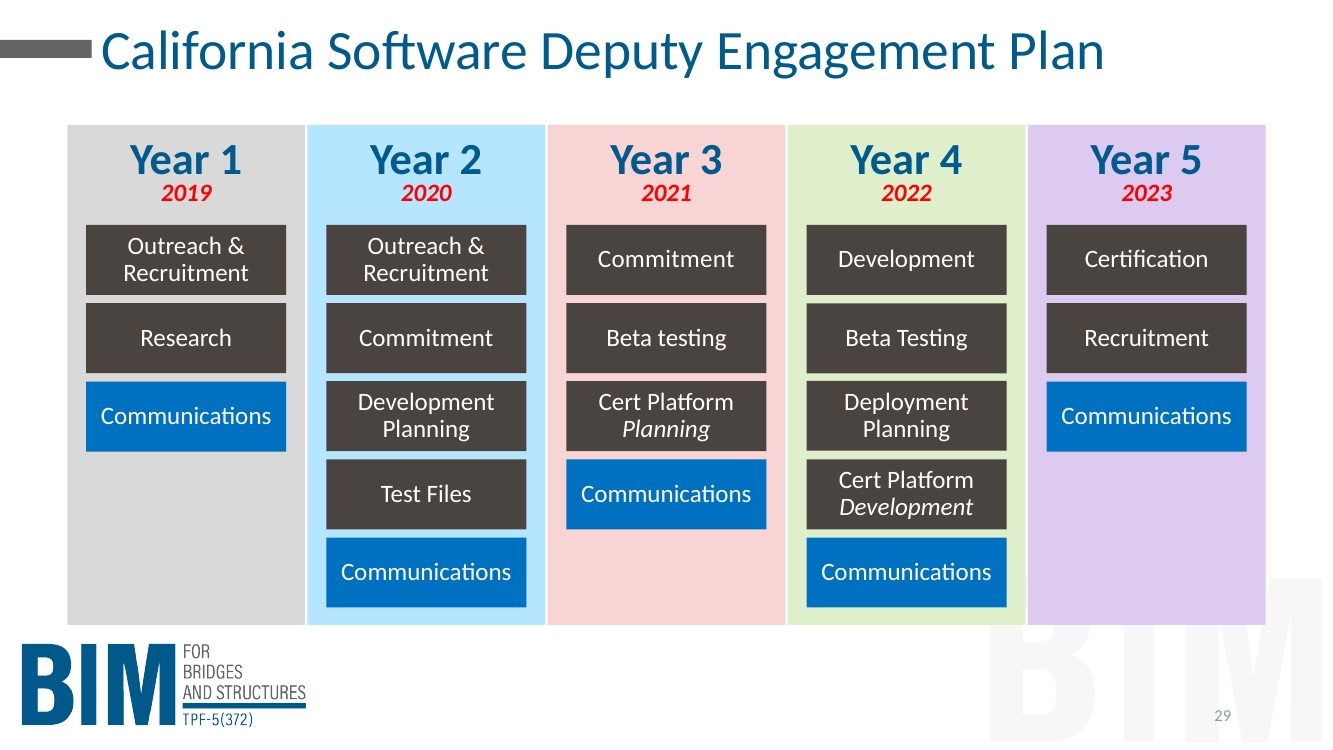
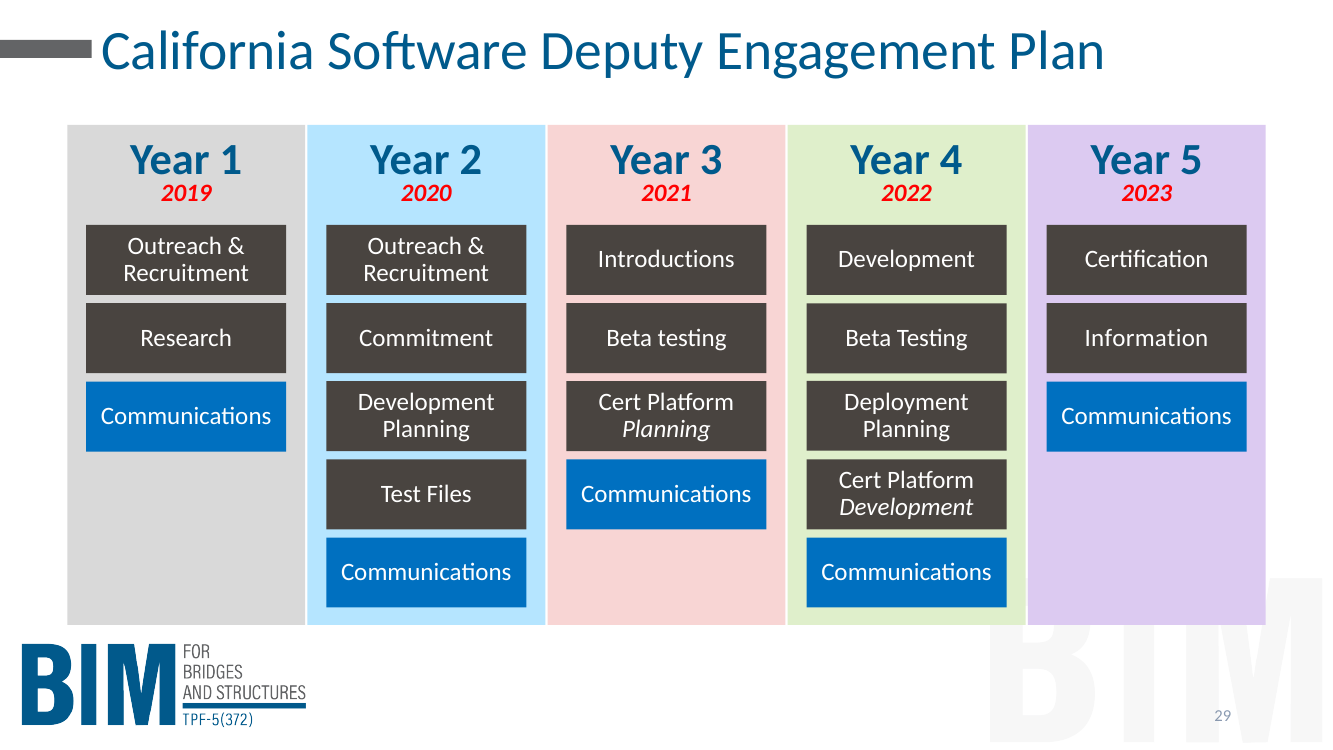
Commitment at (666, 260): Commitment -> Introductions
Recruitment at (1147, 338): Recruitment -> Information
